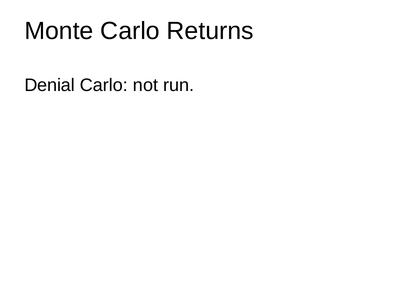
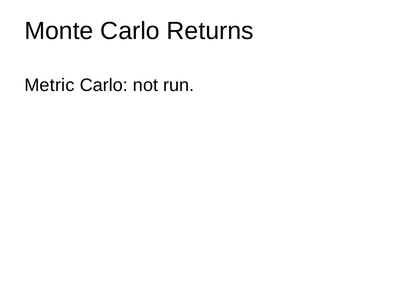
Denial: Denial -> Metric
